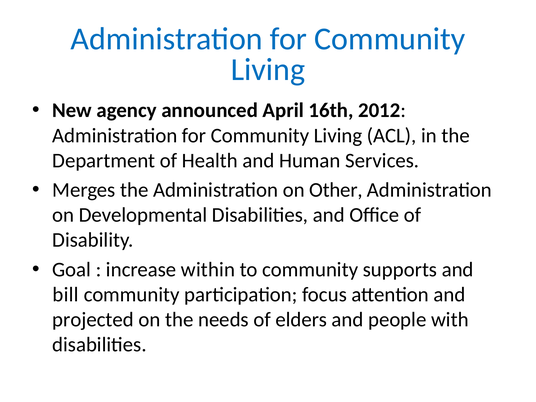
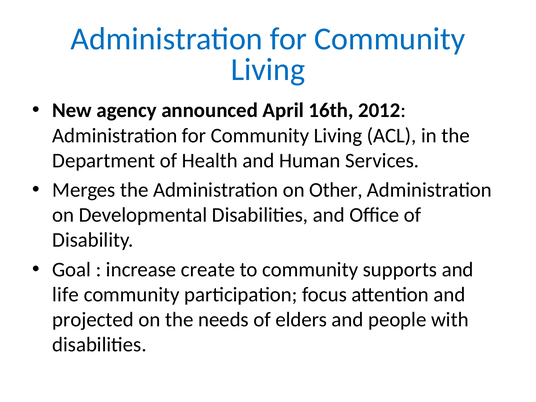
within: within -> create
bill: bill -> life
